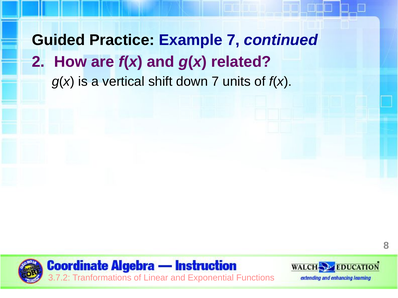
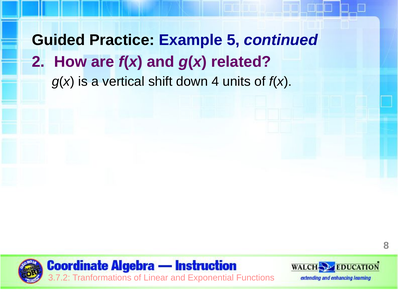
Example 7: 7 -> 5
down 7: 7 -> 4
